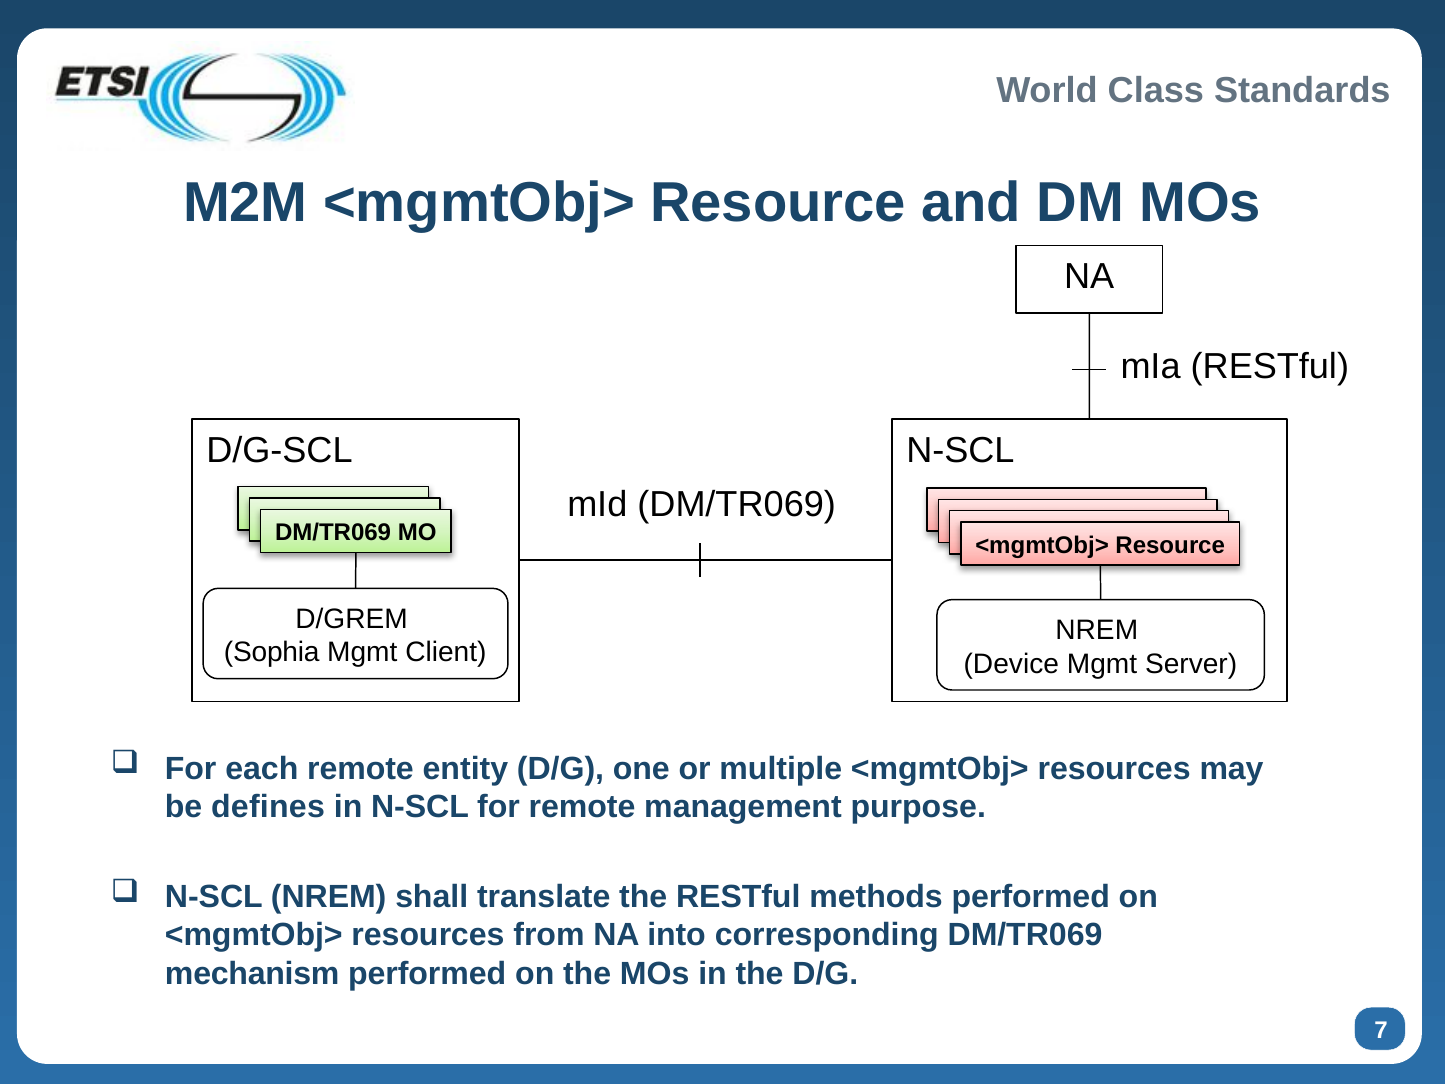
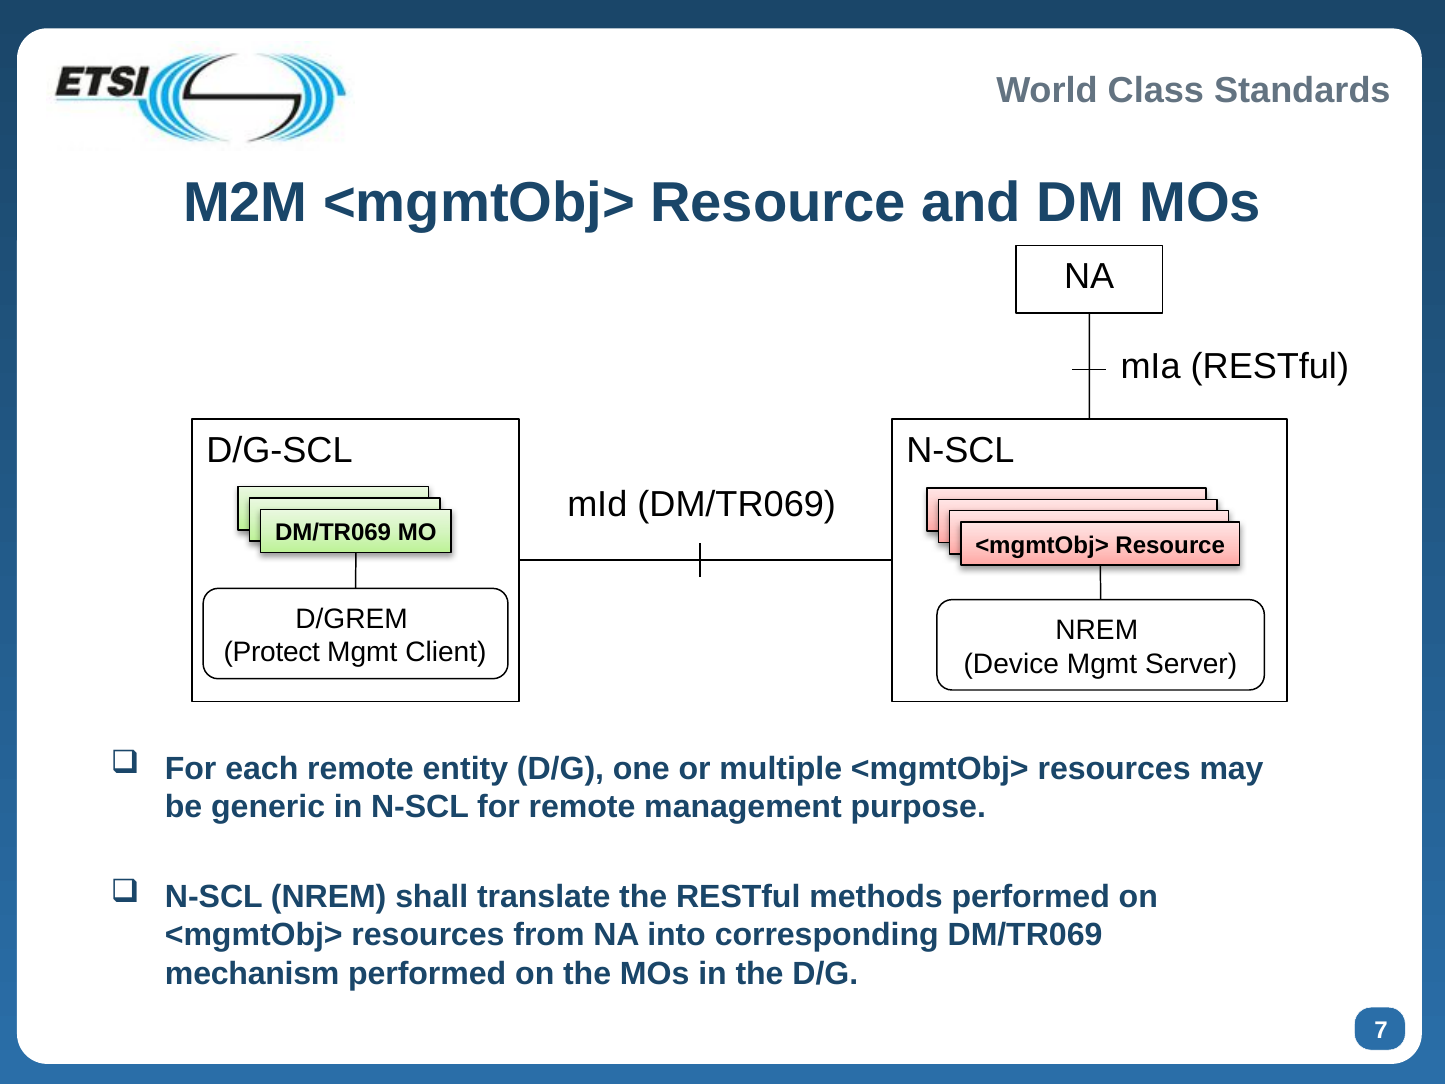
Sophia: Sophia -> Protect
defines: defines -> generic
